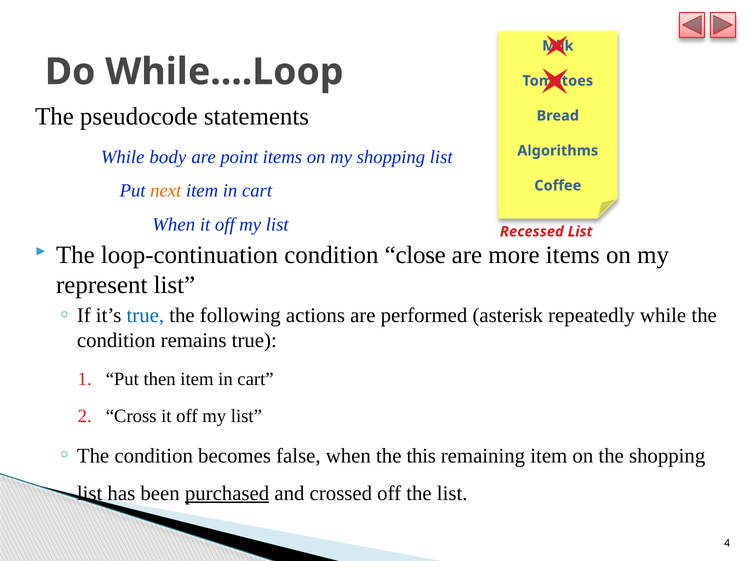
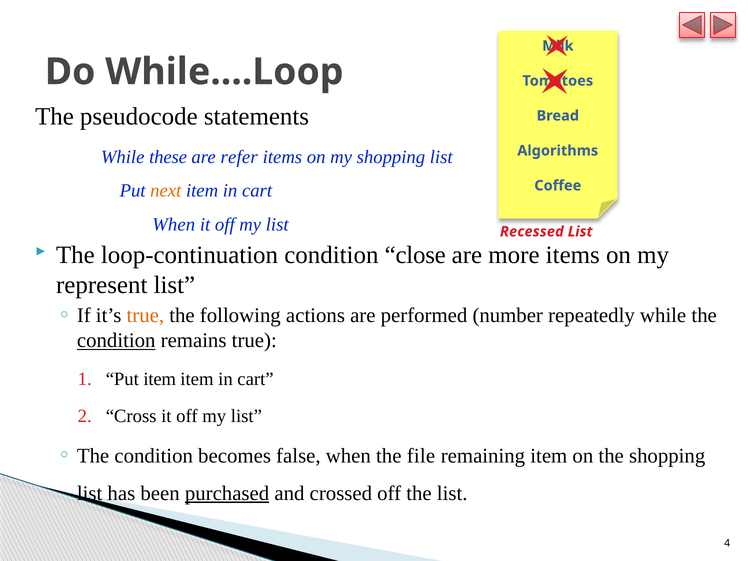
body: body -> these
point: point -> refer
true at (145, 316) colour: blue -> orange
asterisk: asterisk -> number
condition at (116, 341) underline: none -> present
Put then: then -> item
this: this -> file
